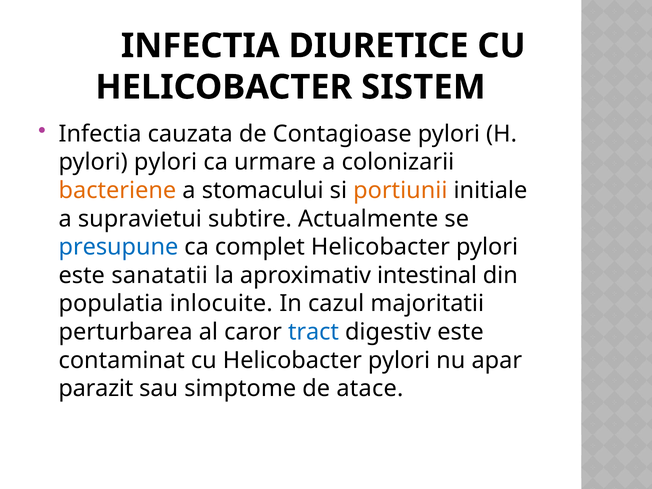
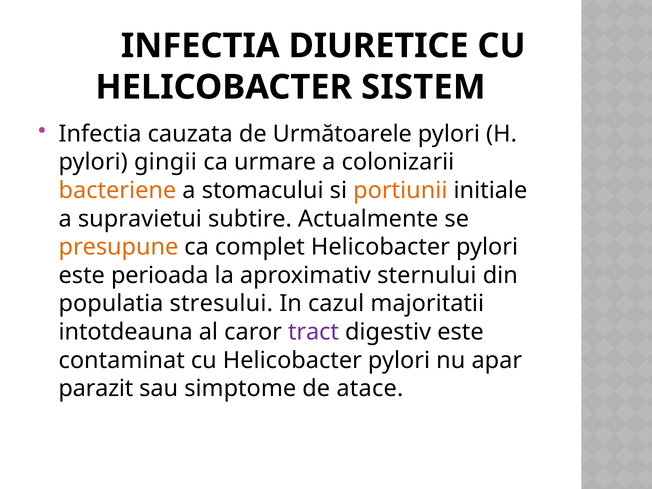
Contagioase: Contagioase -> Următoarele
pylori pylori: pylori -> gingii
presupune colour: blue -> orange
sanatatii: sanatatii -> perioada
intestinal: intestinal -> sternului
inlocuite: inlocuite -> stresului
perturbarea: perturbarea -> intotdeauna
tract colour: blue -> purple
